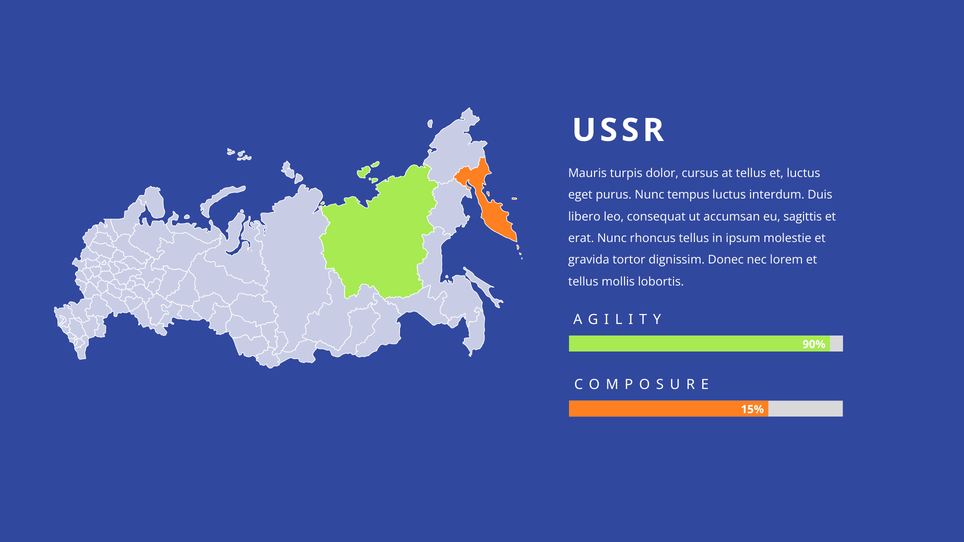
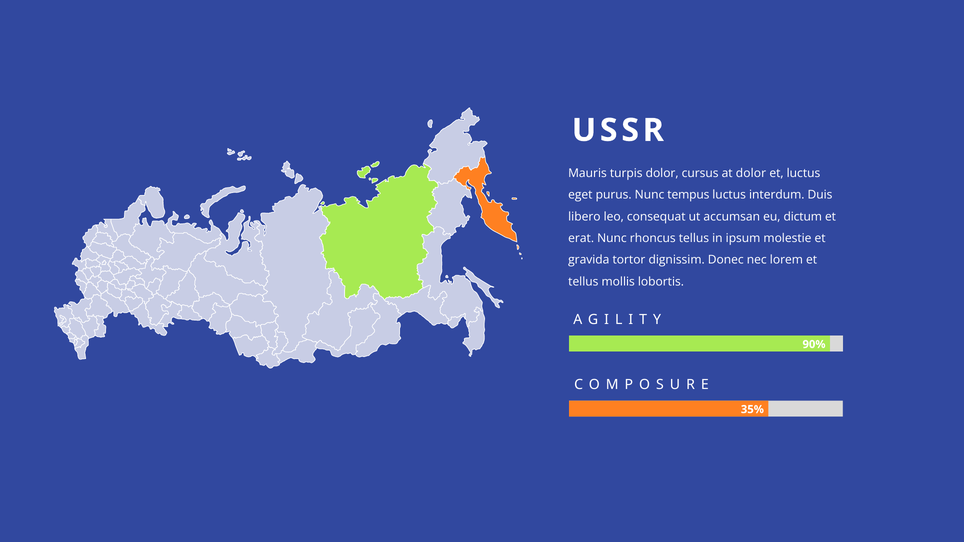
at tellus: tellus -> dolor
sagittis: sagittis -> dictum
15%: 15% -> 35%
